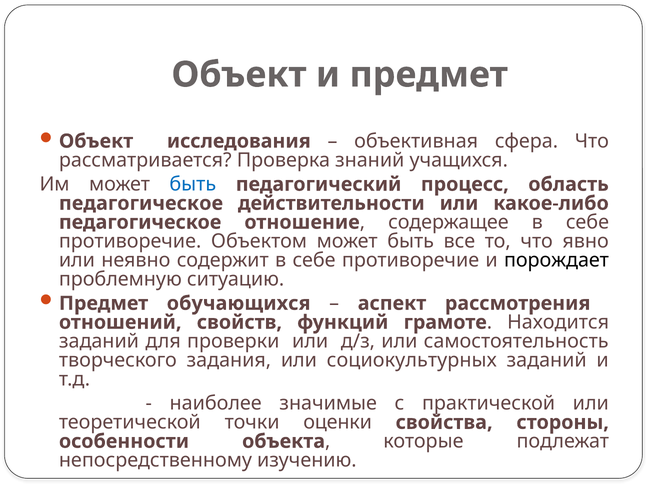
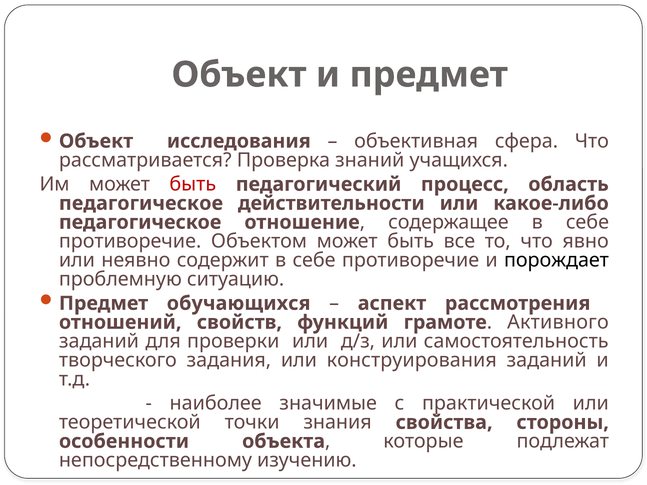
быть at (193, 184) colour: blue -> red
Находится: Находится -> Активного
социокультурных: социокультурных -> конструирования
оценки: оценки -> знания
